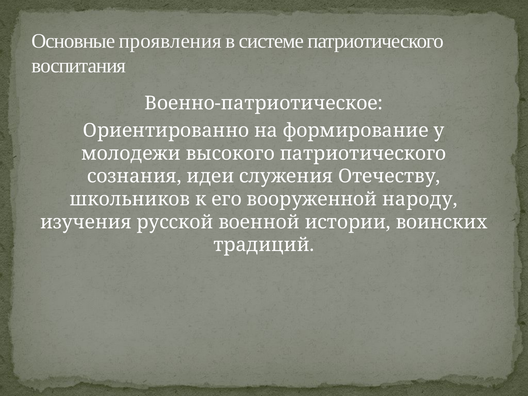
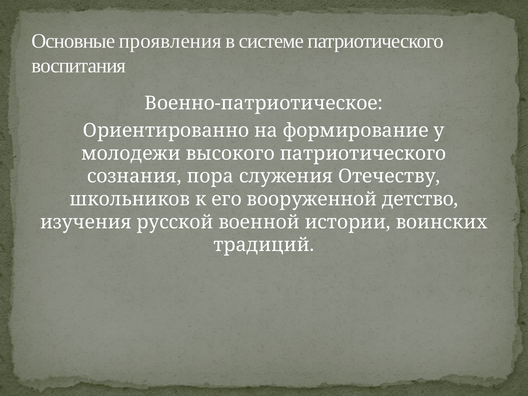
идеи: идеи -> пора
народу: народу -> детство
